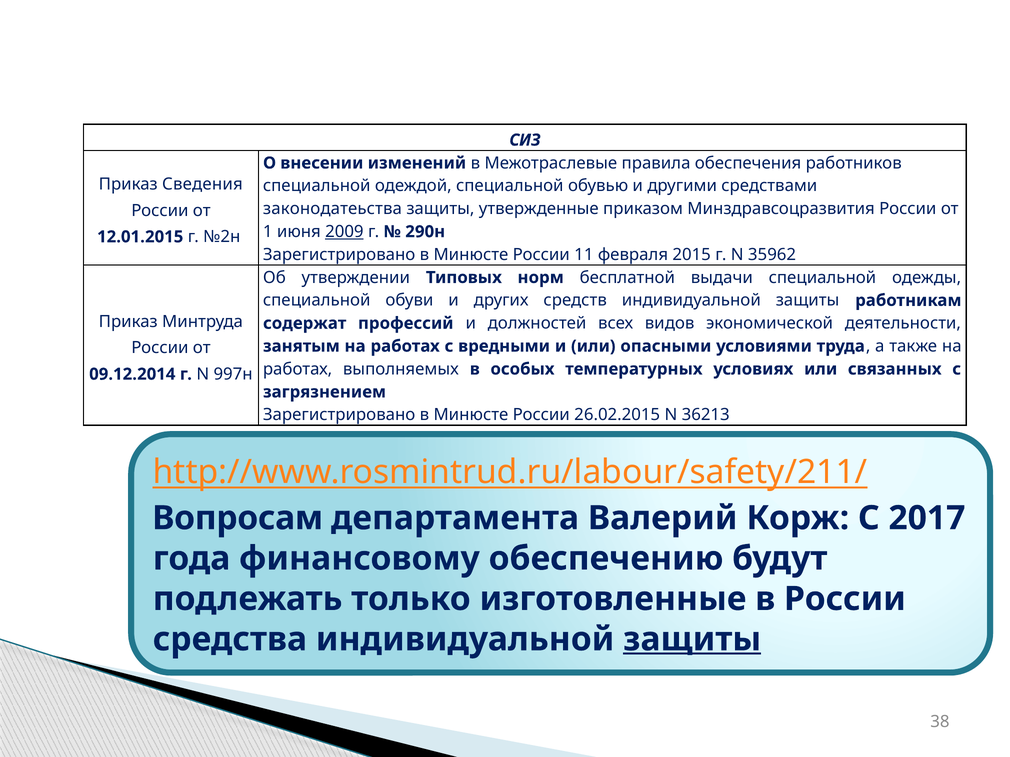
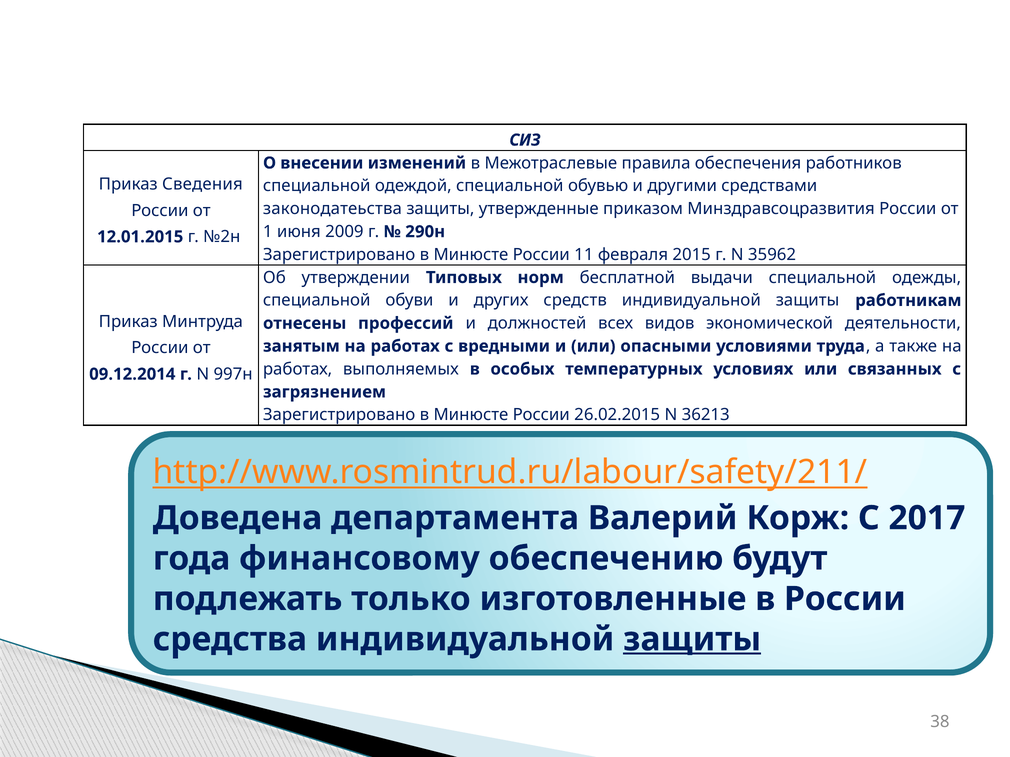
2009 underline: present -> none
содержат: содержат -> отнесены
Вопросам: Вопросам -> Доведена
